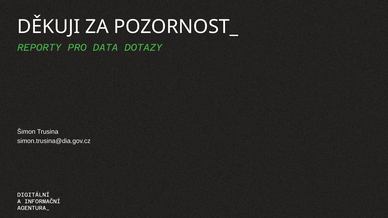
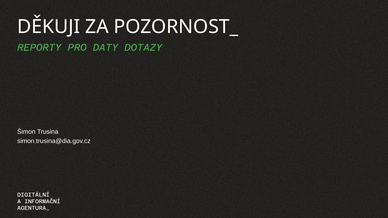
DATA: DATA -> DATY
